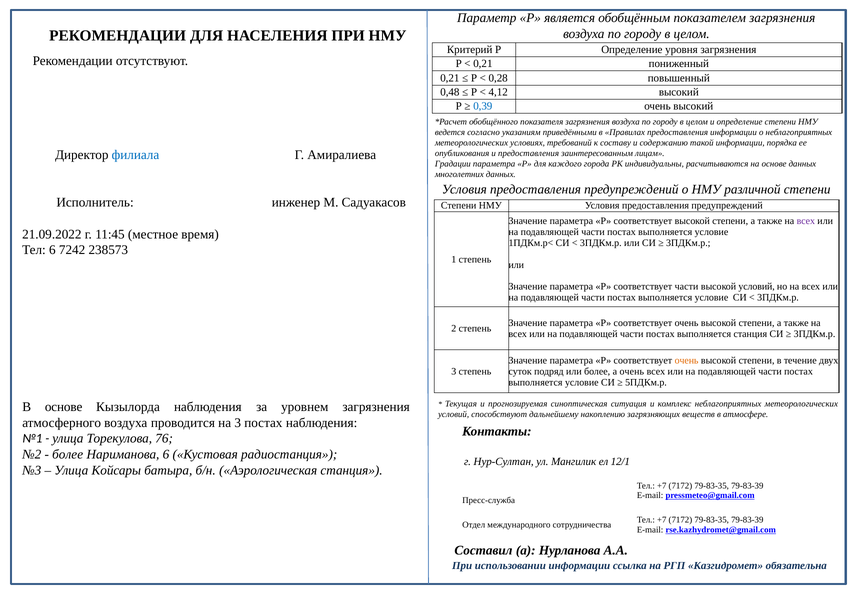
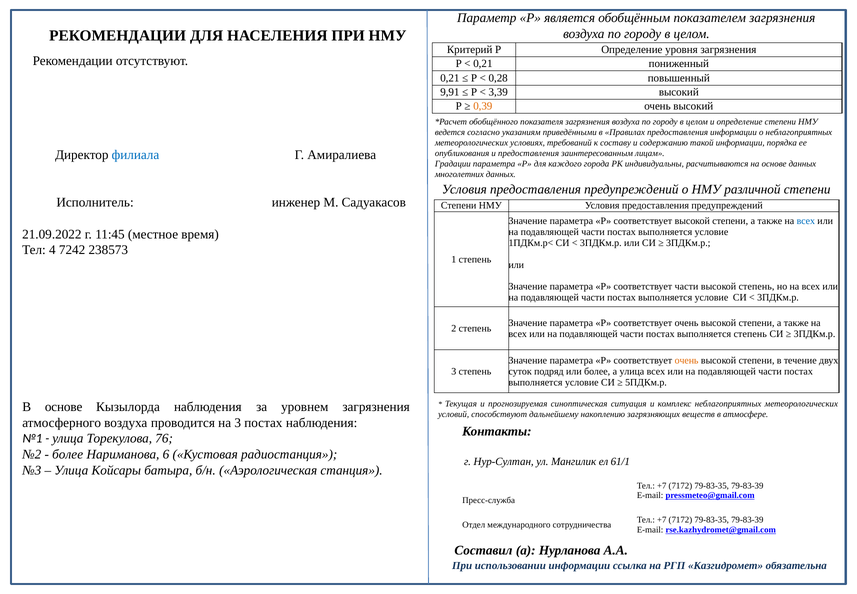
0,48: 0,48 -> 9,91
4,12: 4,12 -> 3,39
0,39 colour: blue -> orange
всех at (806, 221) colour: purple -> blue
Тел 6: 6 -> 4
высокой условий: условий -> степень
выполняется станция: станция -> степень
а очень: очень -> улица
12/1: 12/1 -> 61/1
